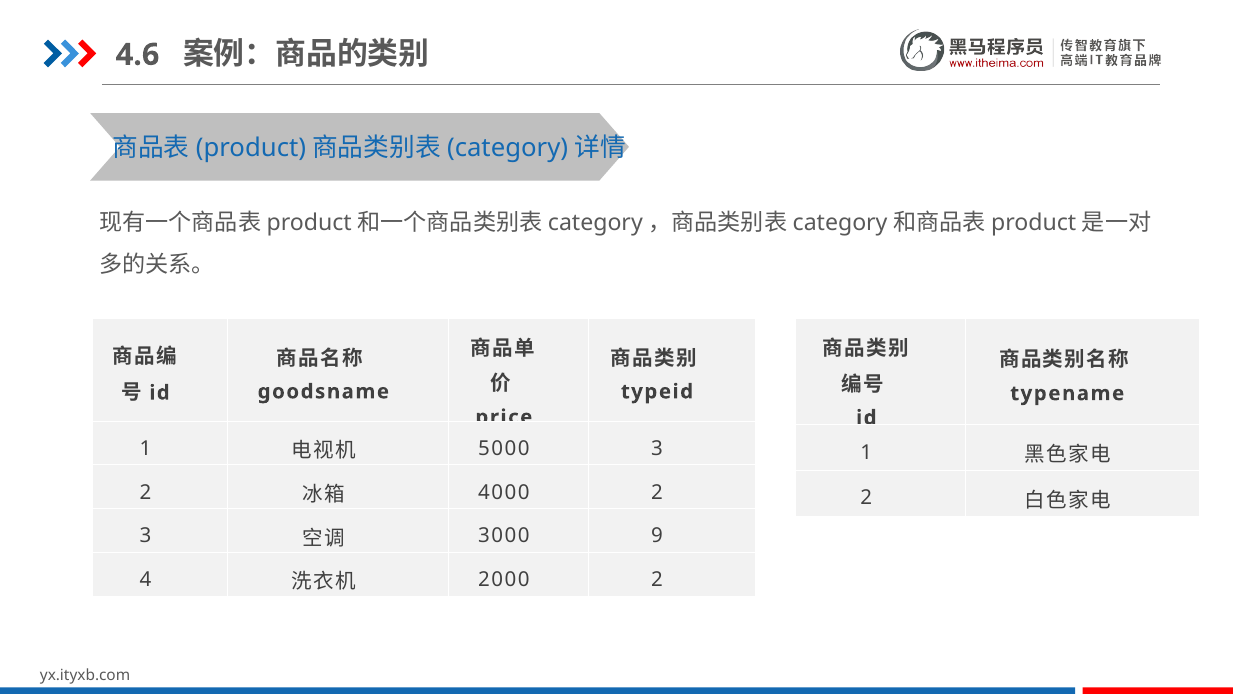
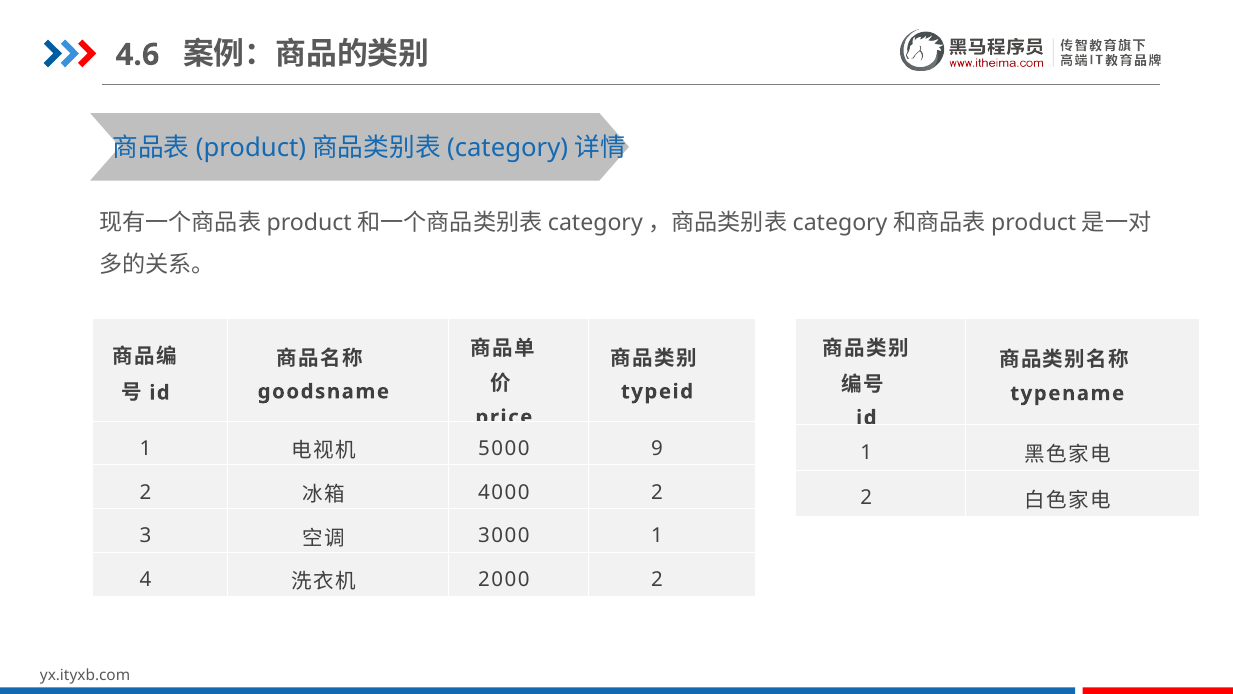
5000 3: 3 -> 9
3000 9: 9 -> 1
